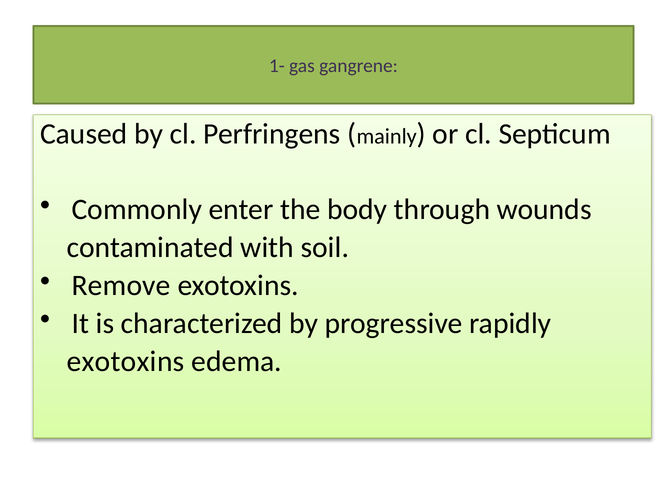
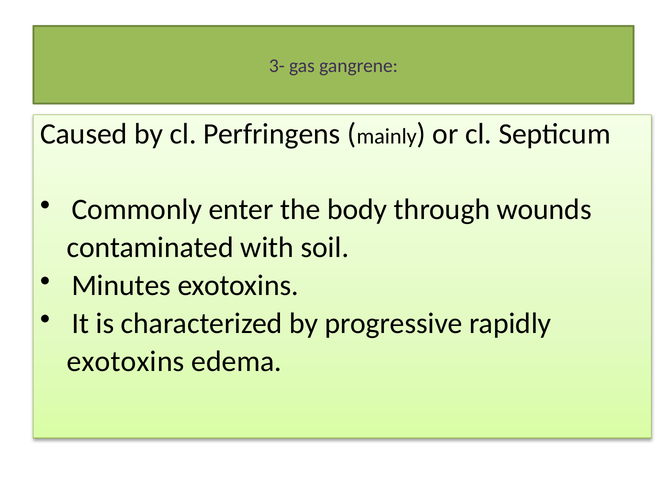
1-: 1- -> 3-
Remove: Remove -> Minutes
